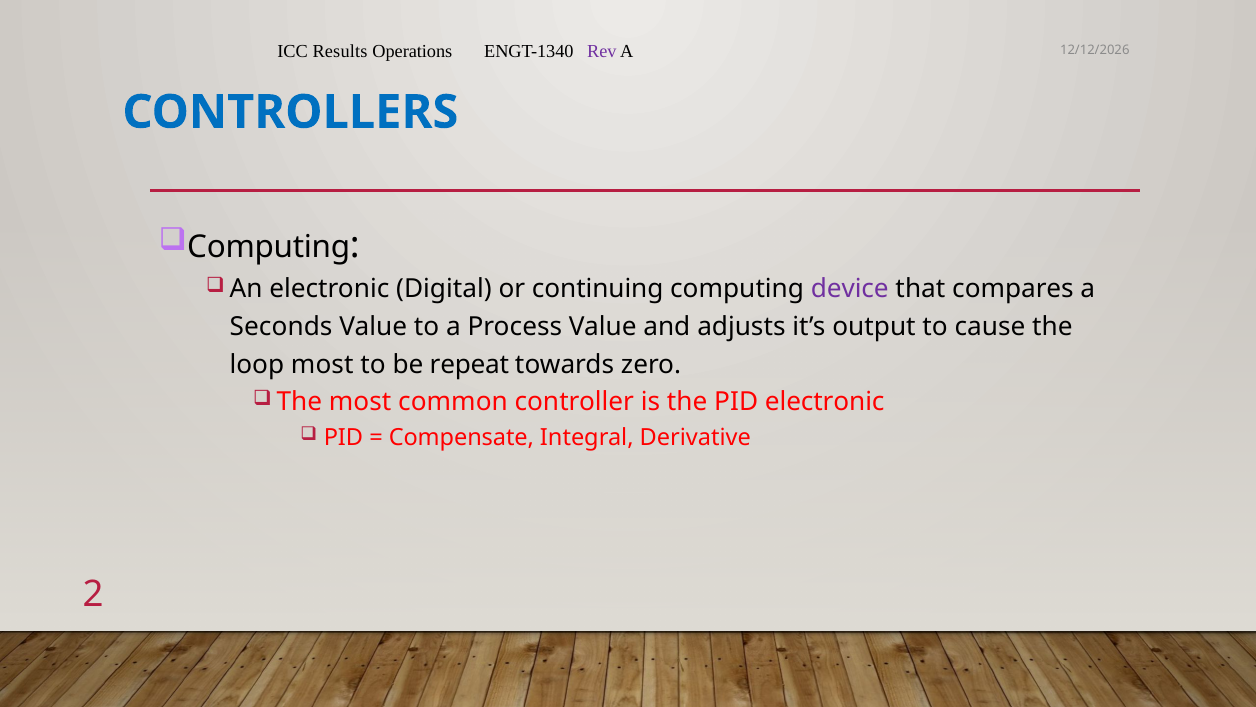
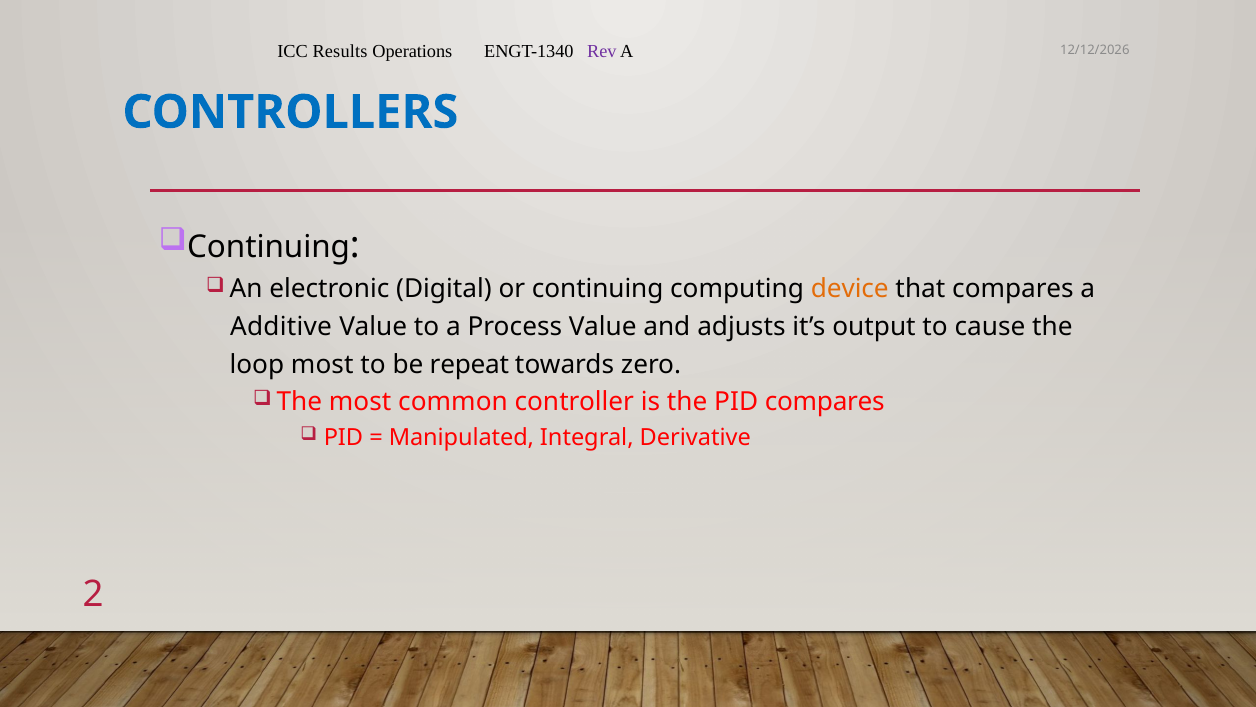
Computing at (269, 247): Computing -> Continuing
device colour: purple -> orange
Seconds: Seconds -> Additive
PID electronic: electronic -> compares
Compensate: Compensate -> Manipulated
